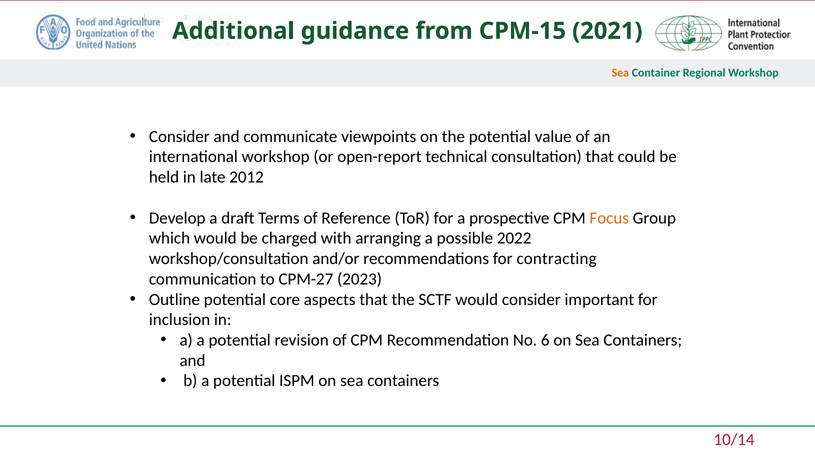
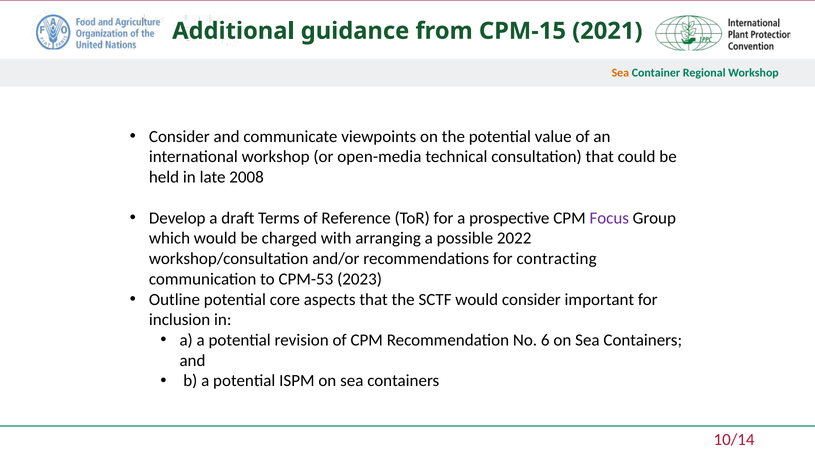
open-report: open-report -> open-media
2012: 2012 -> 2008
Focus colour: orange -> purple
CPM-27: CPM-27 -> CPM-53
